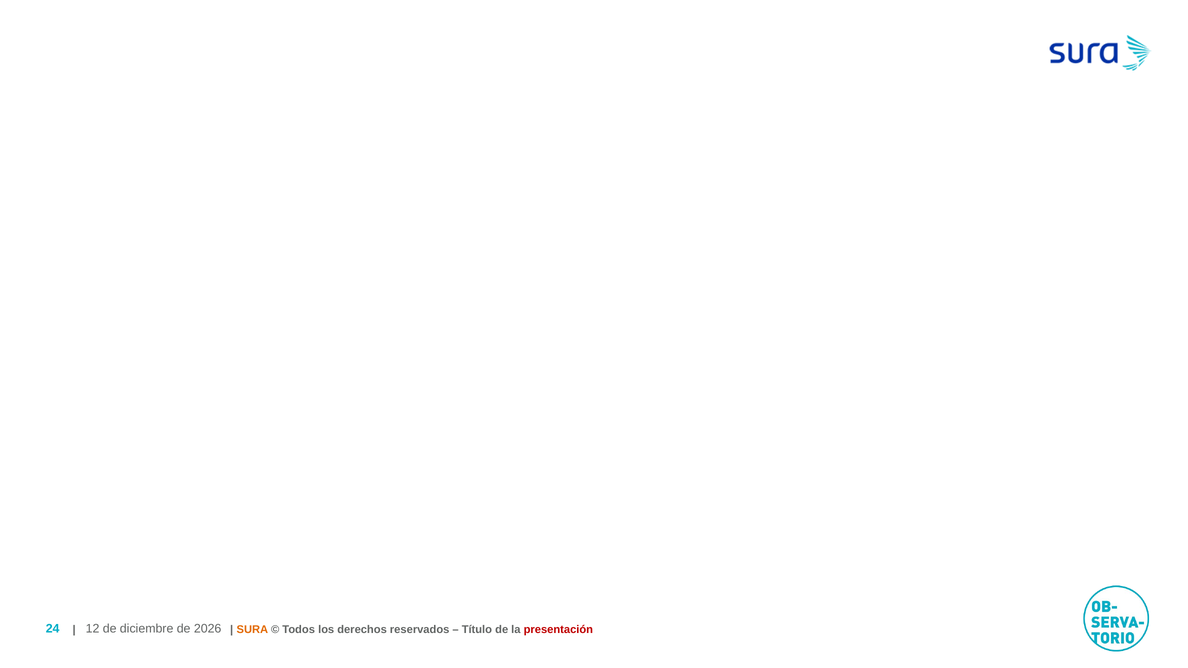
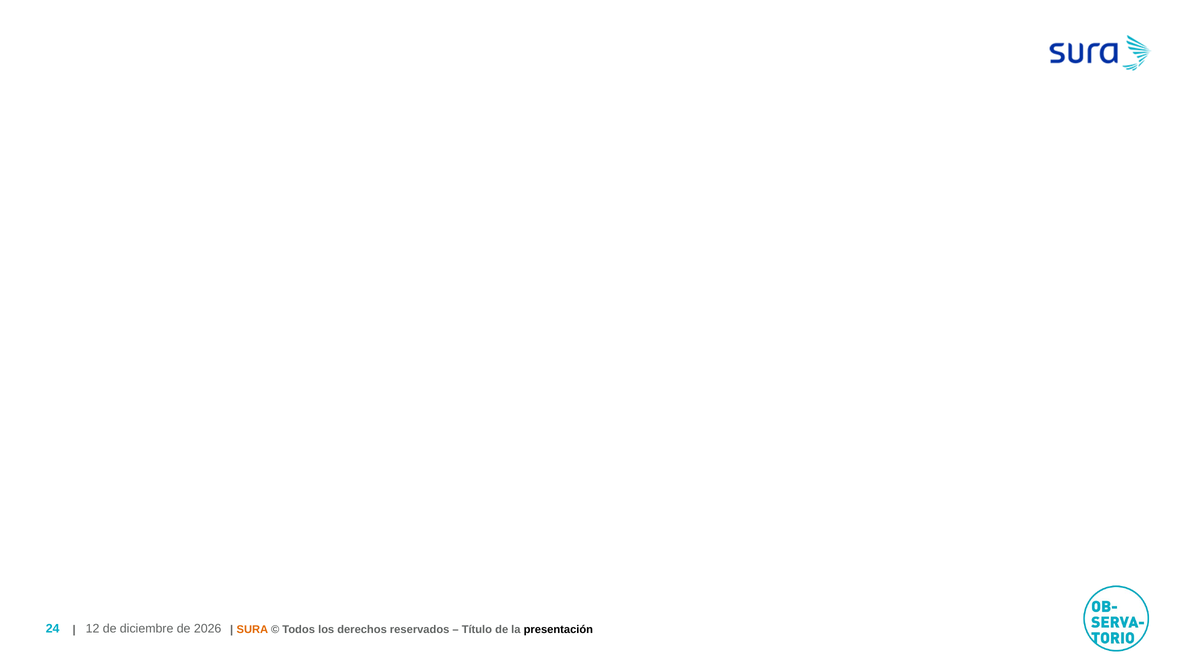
presentación colour: red -> black
